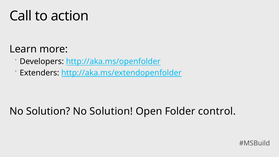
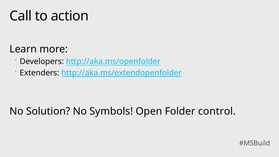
Solution No Solution: Solution -> Symbols
